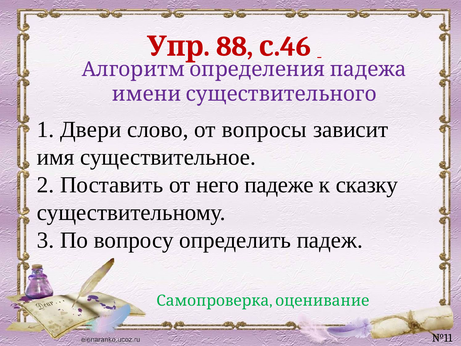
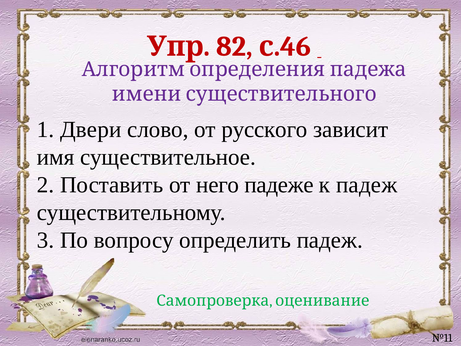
88: 88 -> 82
вопросы: вопросы -> русского
к сказку: сказку -> падеж
